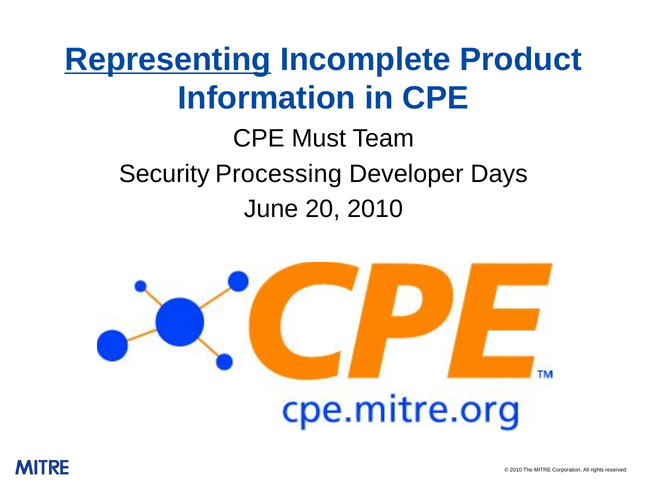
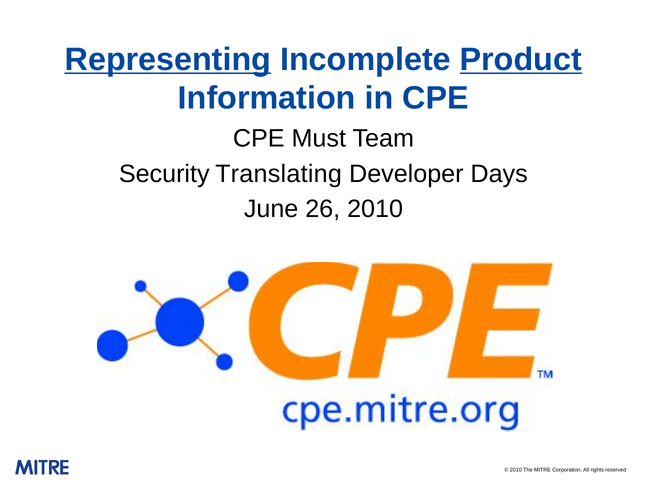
Product underline: none -> present
Processing: Processing -> Translating
20: 20 -> 26
